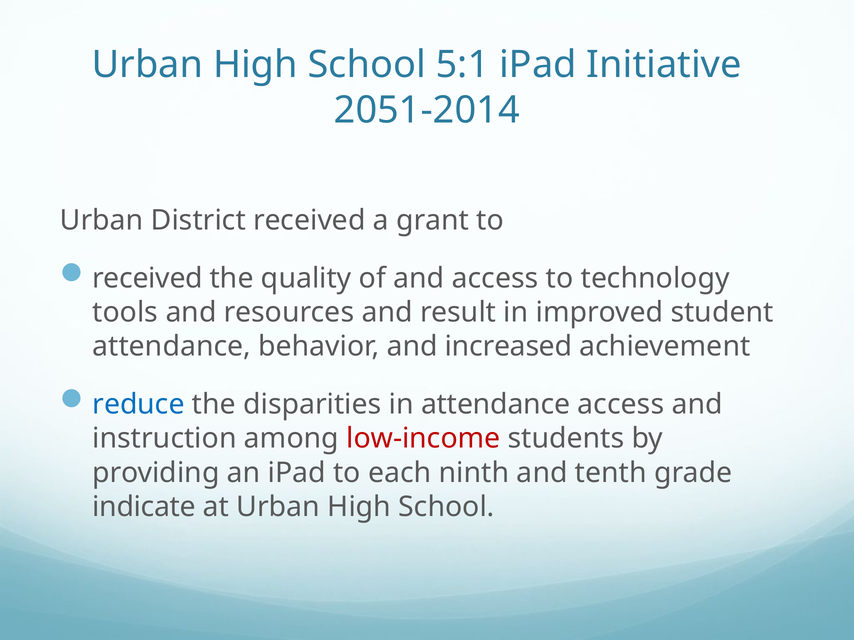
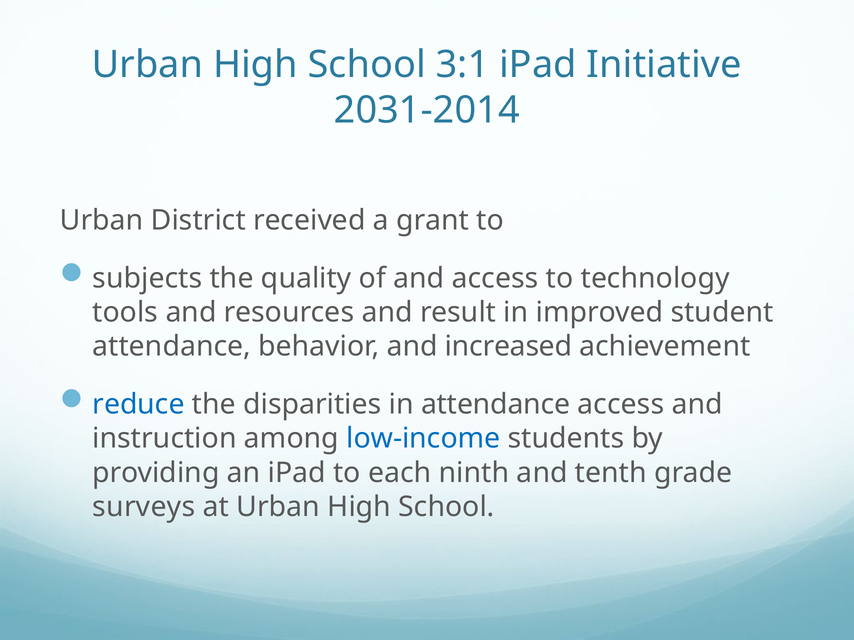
5:1: 5:1 -> 3:1
2051-2014: 2051-2014 -> 2031-2014
received at (147, 279): received -> subjects
low-income colour: red -> blue
indicate: indicate -> surveys
